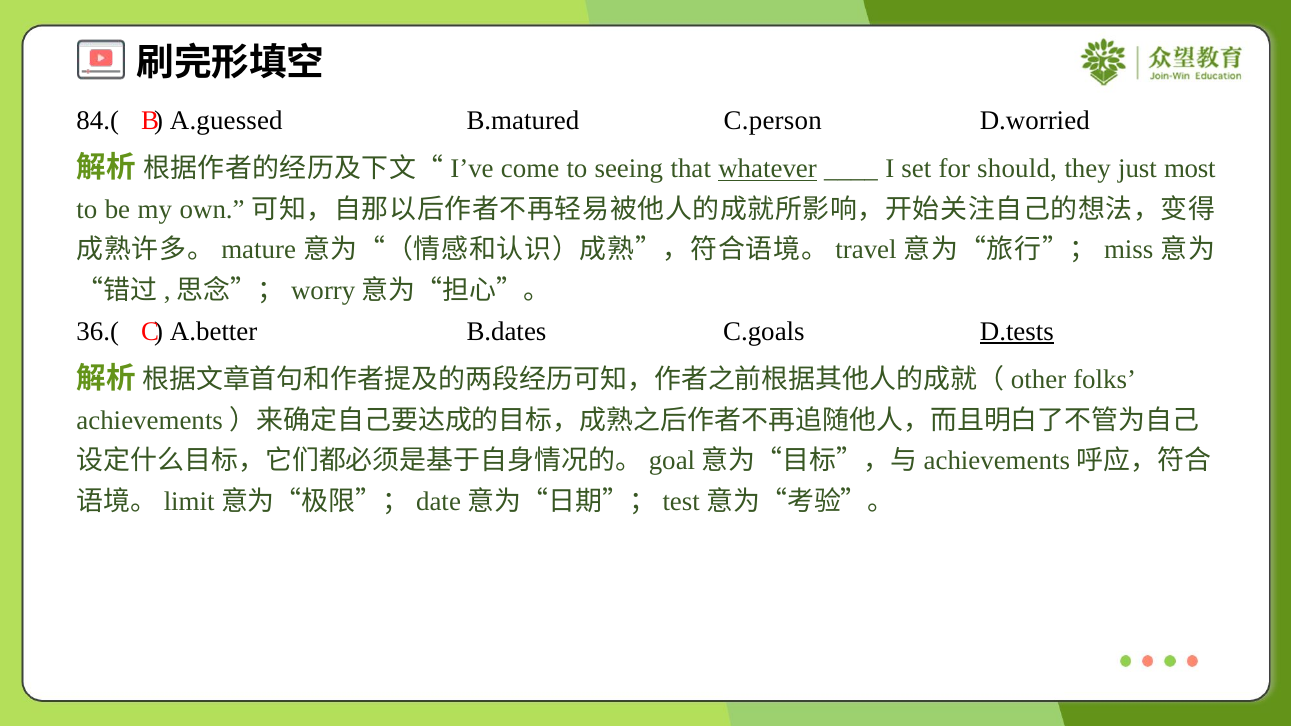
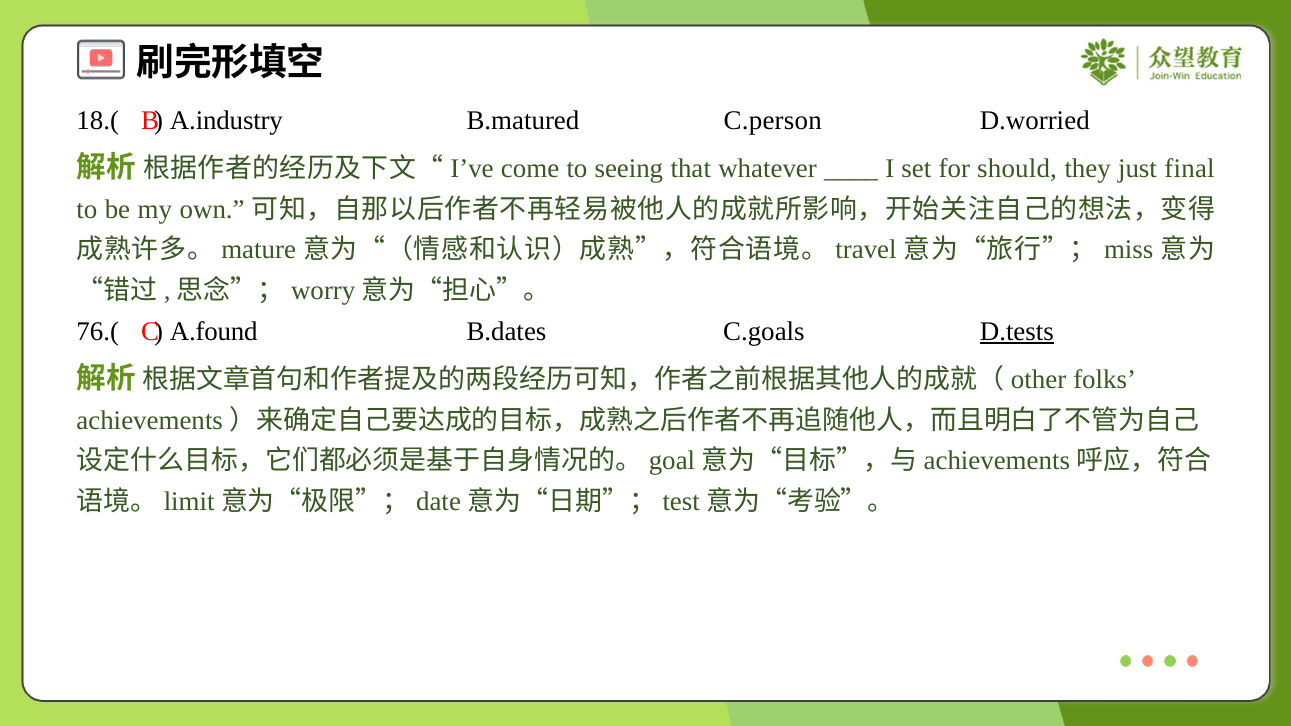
84.(: 84.( -> 18.(
A.guessed: A.guessed -> A.industry
whatever underline: present -> none
most: most -> final
36.(: 36.( -> 76.(
A.better: A.better -> A.found
